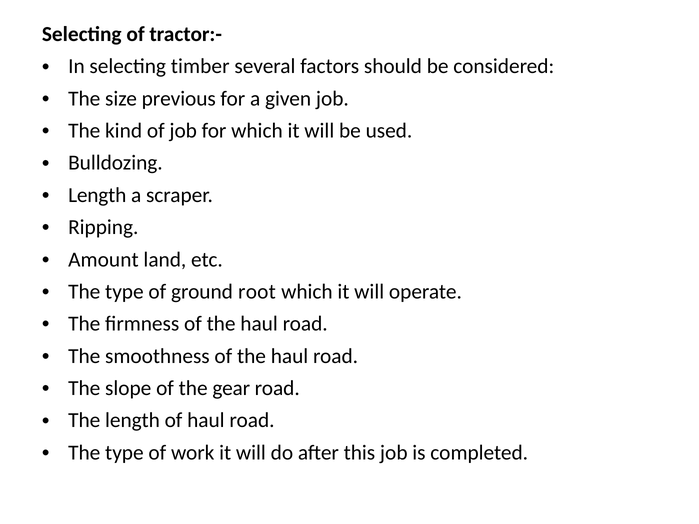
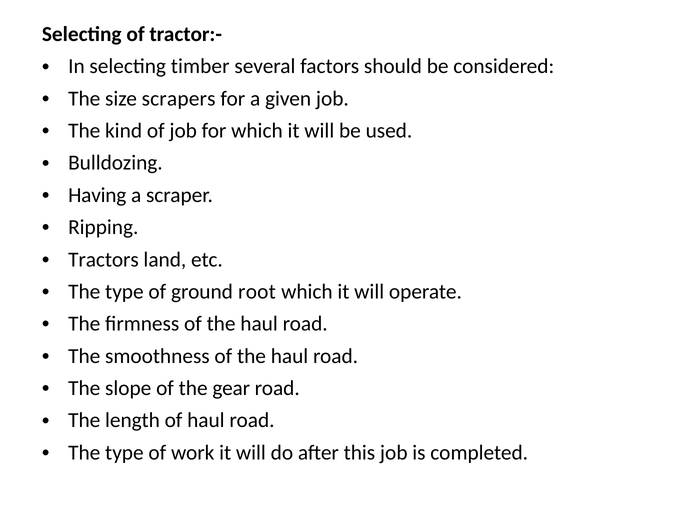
previous: previous -> scrapers
Length at (97, 195): Length -> Having
Amount: Amount -> Tractors
